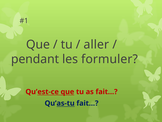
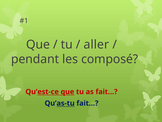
formuler: formuler -> composé
